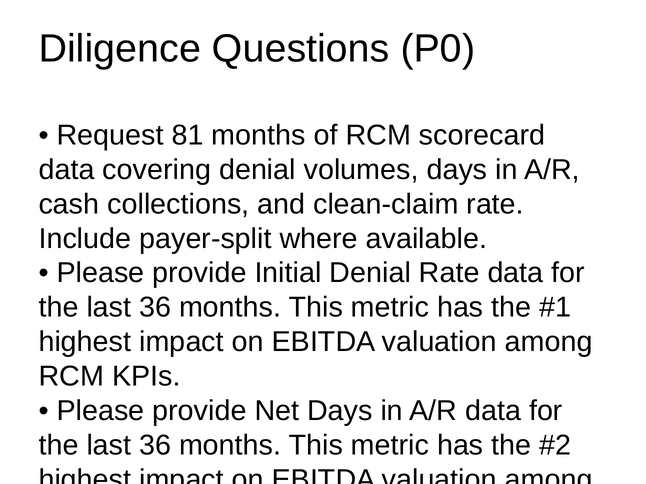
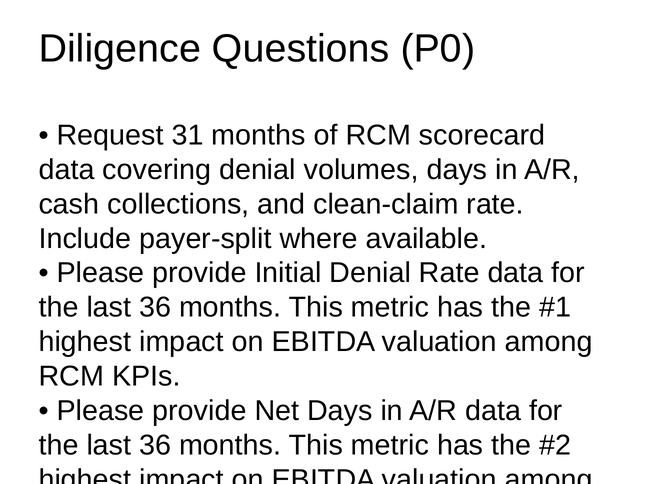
81: 81 -> 31
